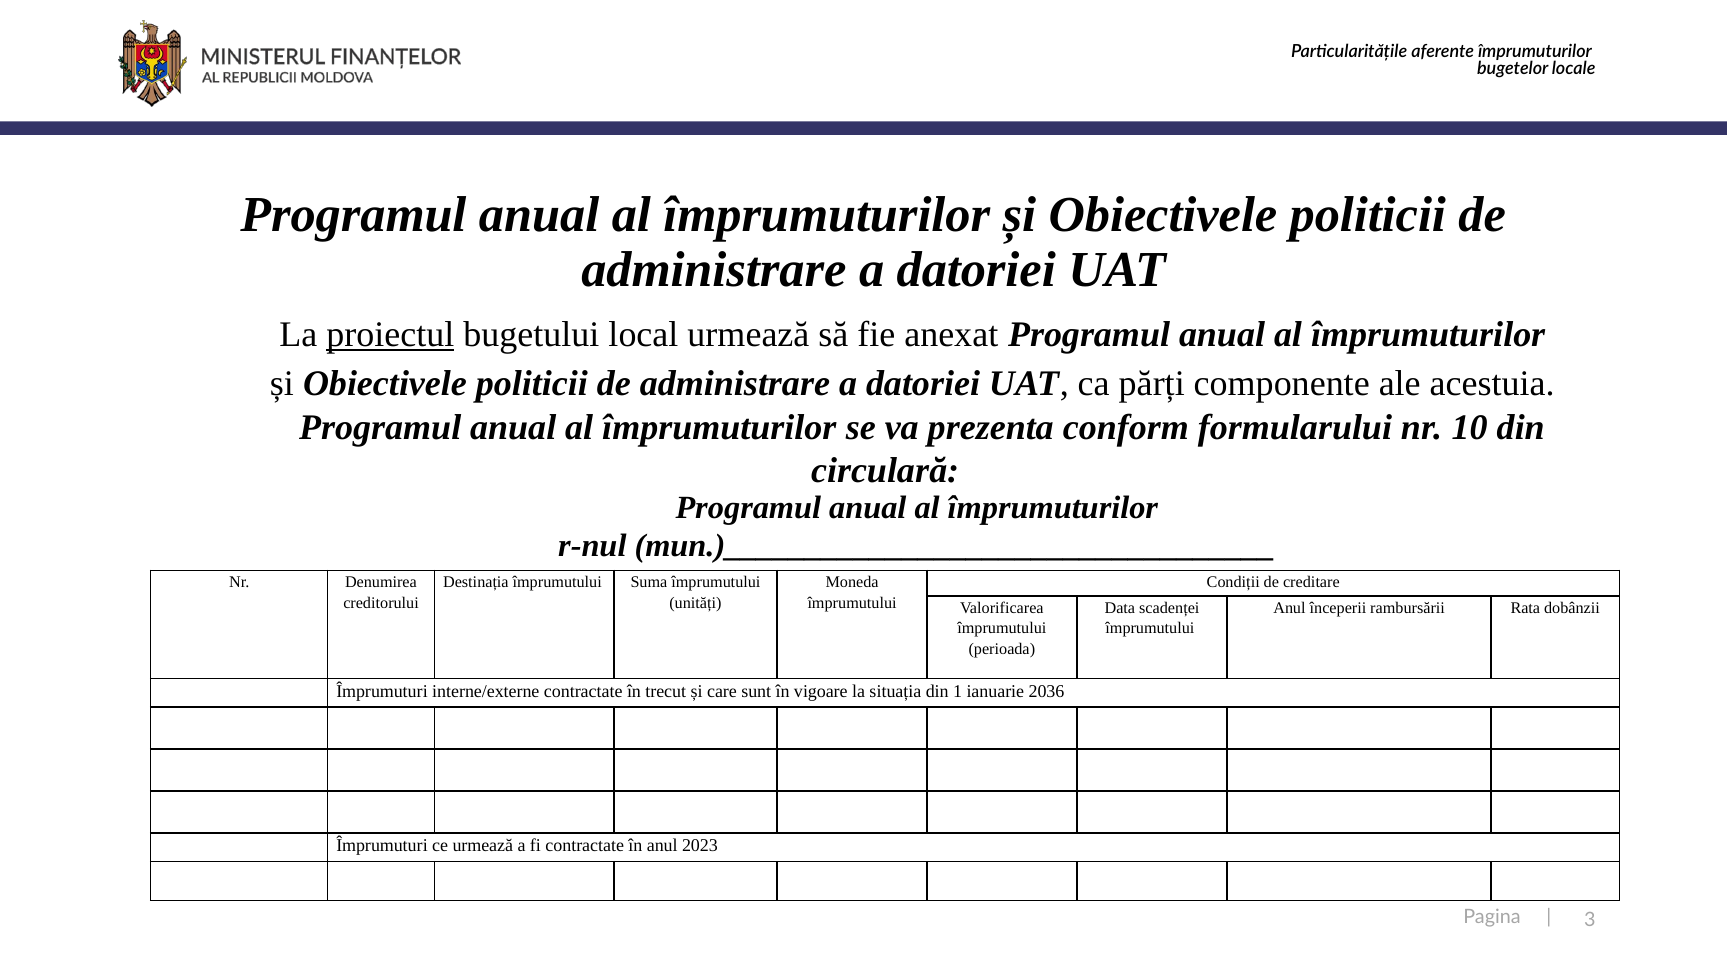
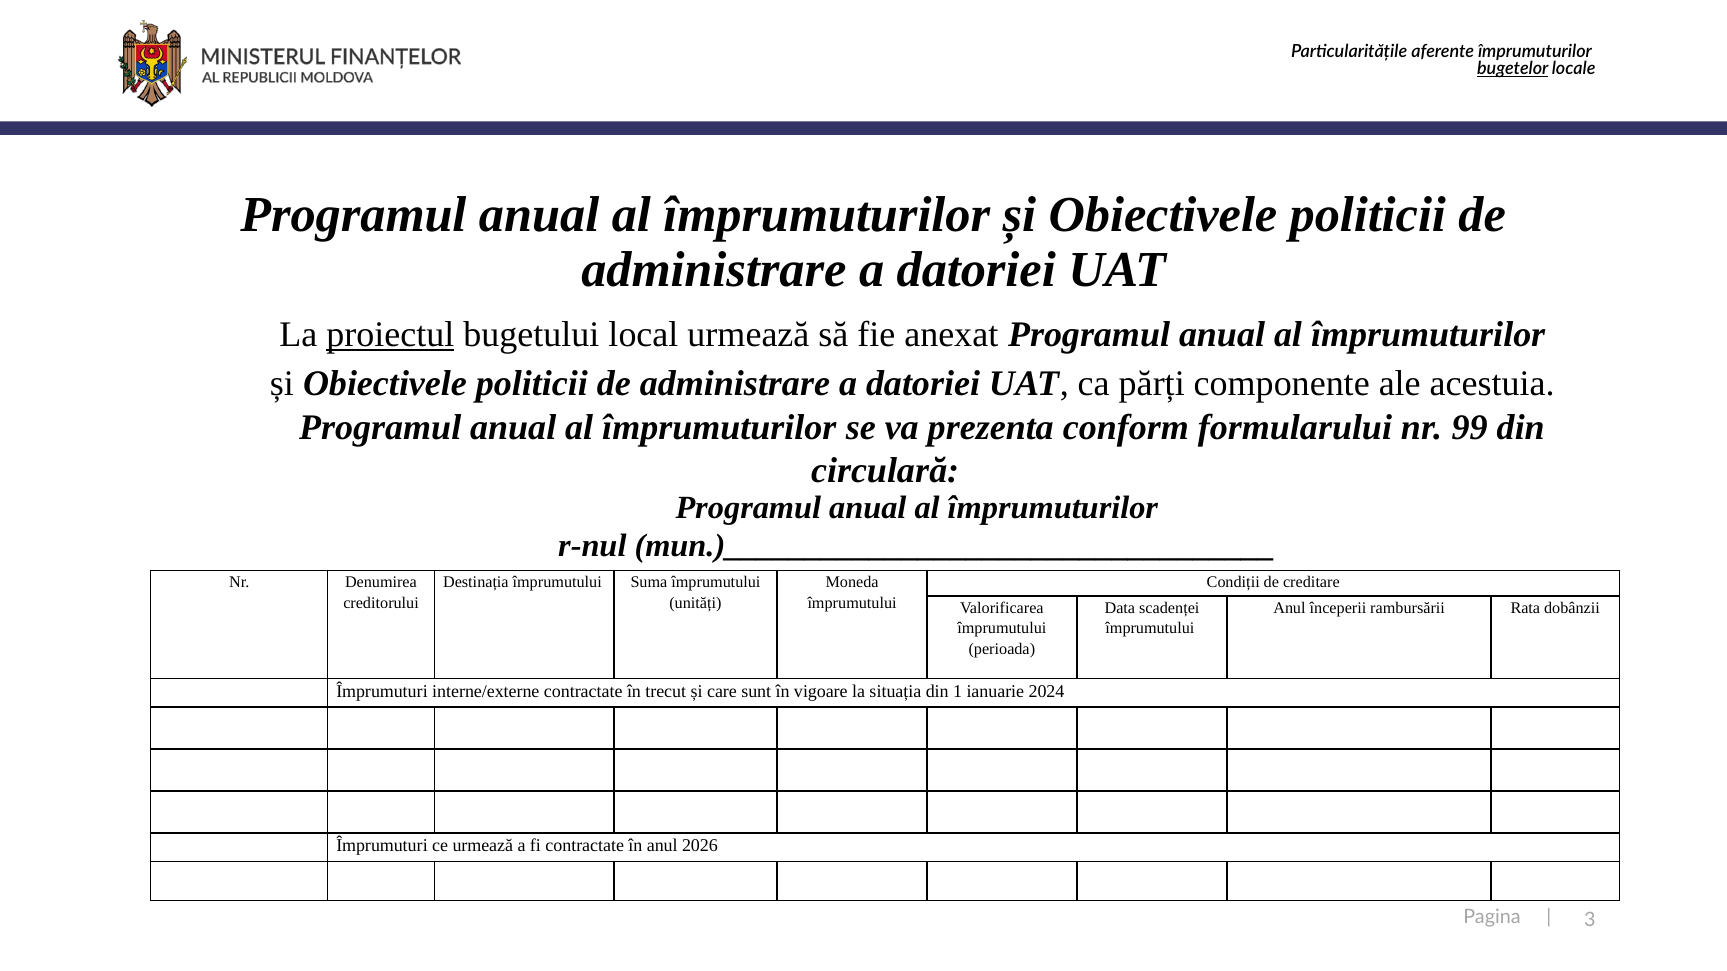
bugetelor underline: none -> present
10: 10 -> 99
2036: 2036 -> 2024
2023: 2023 -> 2026
